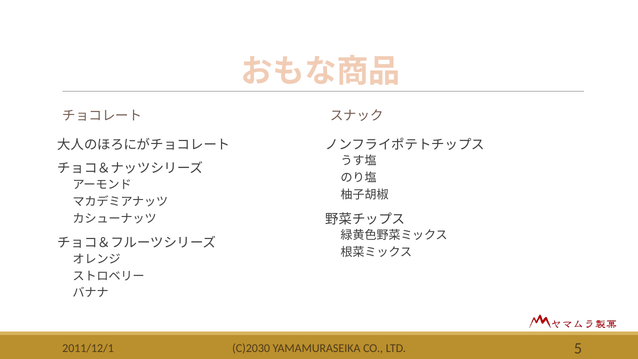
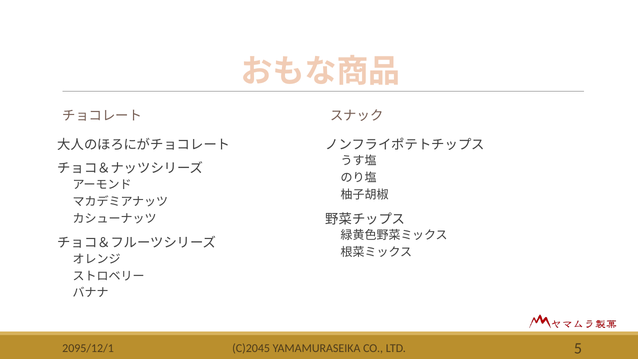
C)2030: C)2030 -> C)2045
2011/12/1: 2011/12/1 -> 2095/12/1
